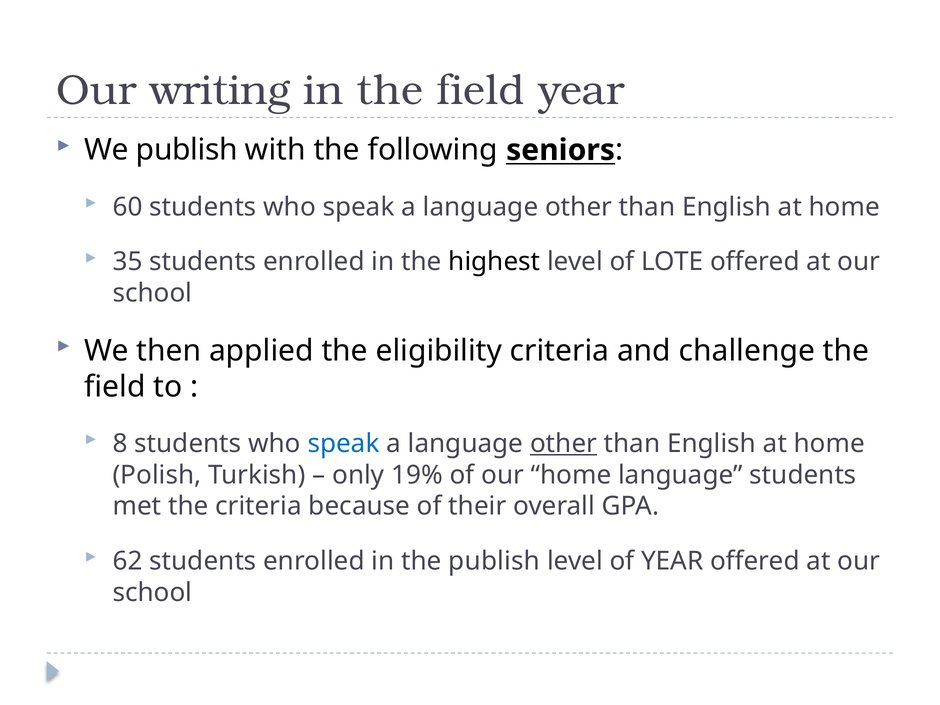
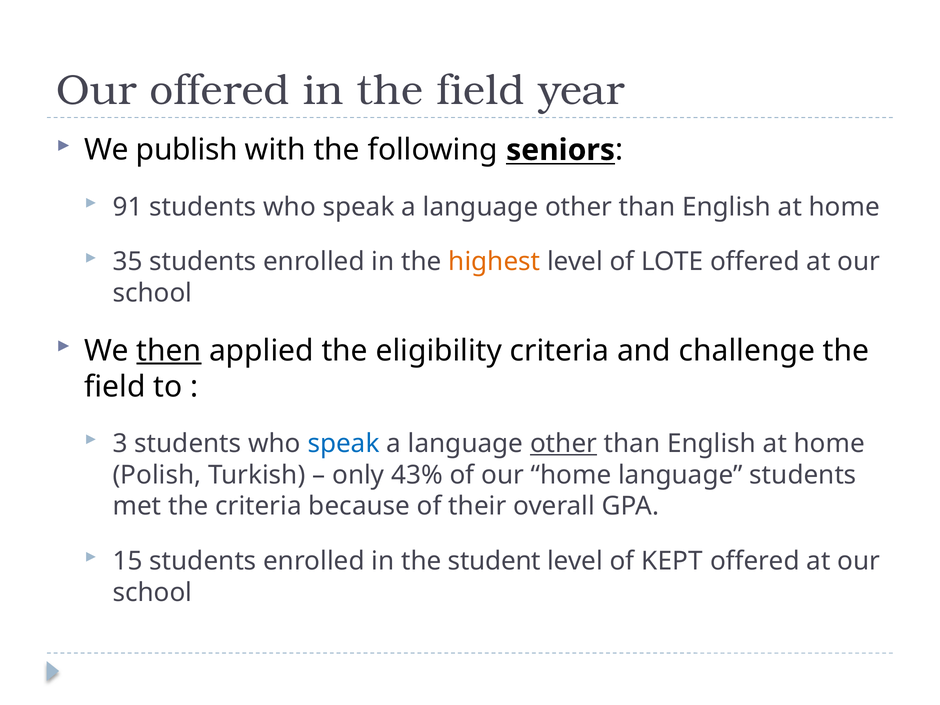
Our writing: writing -> offered
60: 60 -> 91
highest colour: black -> orange
then underline: none -> present
8: 8 -> 3
19%: 19% -> 43%
62: 62 -> 15
the publish: publish -> student
of YEAR: YEAR -> KEPT
